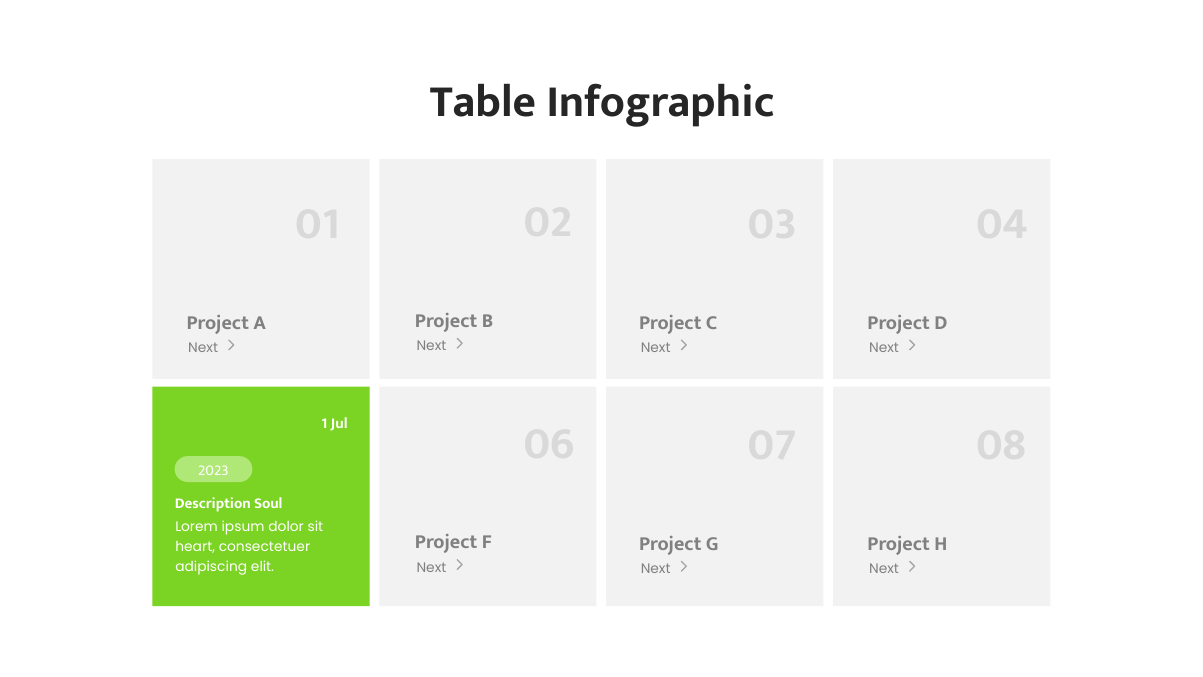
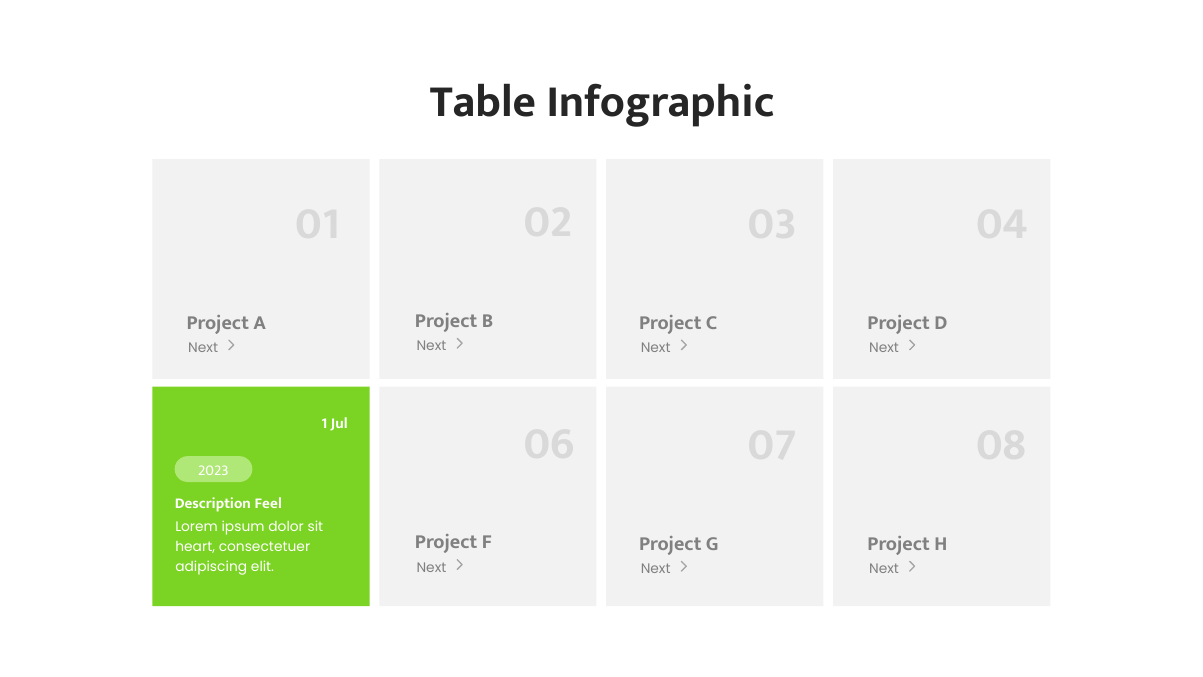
Soul: Soul -> Feel
